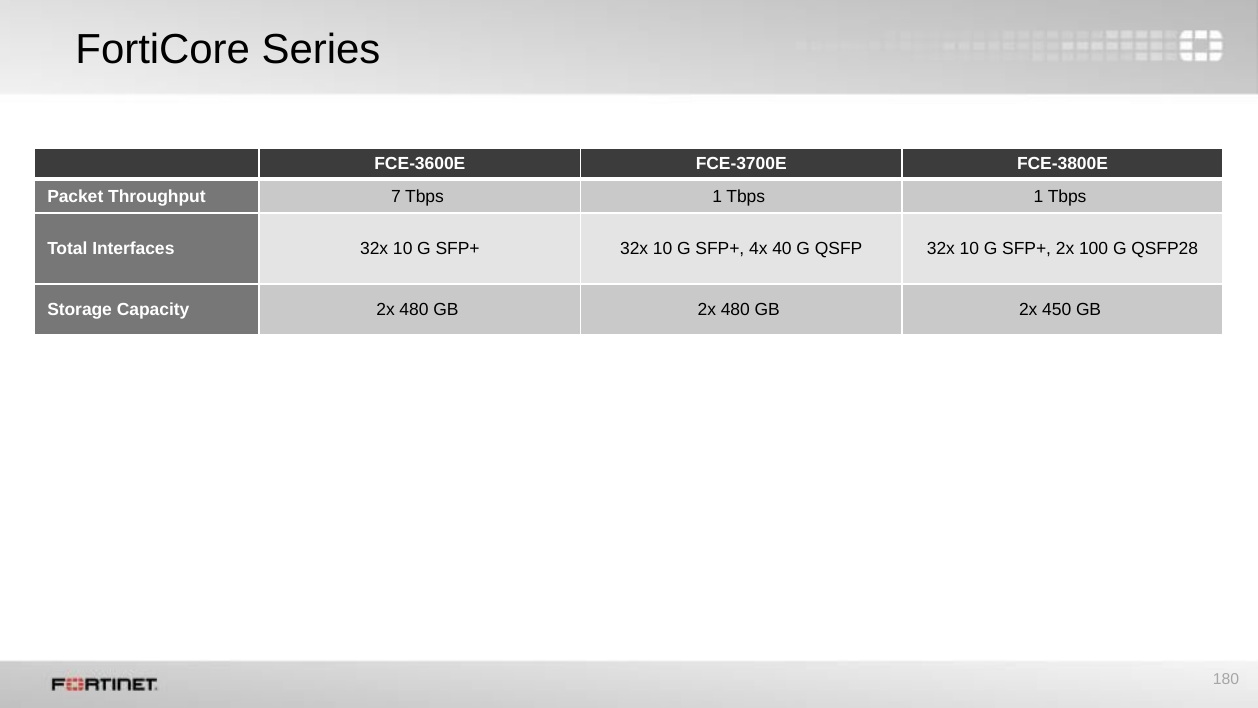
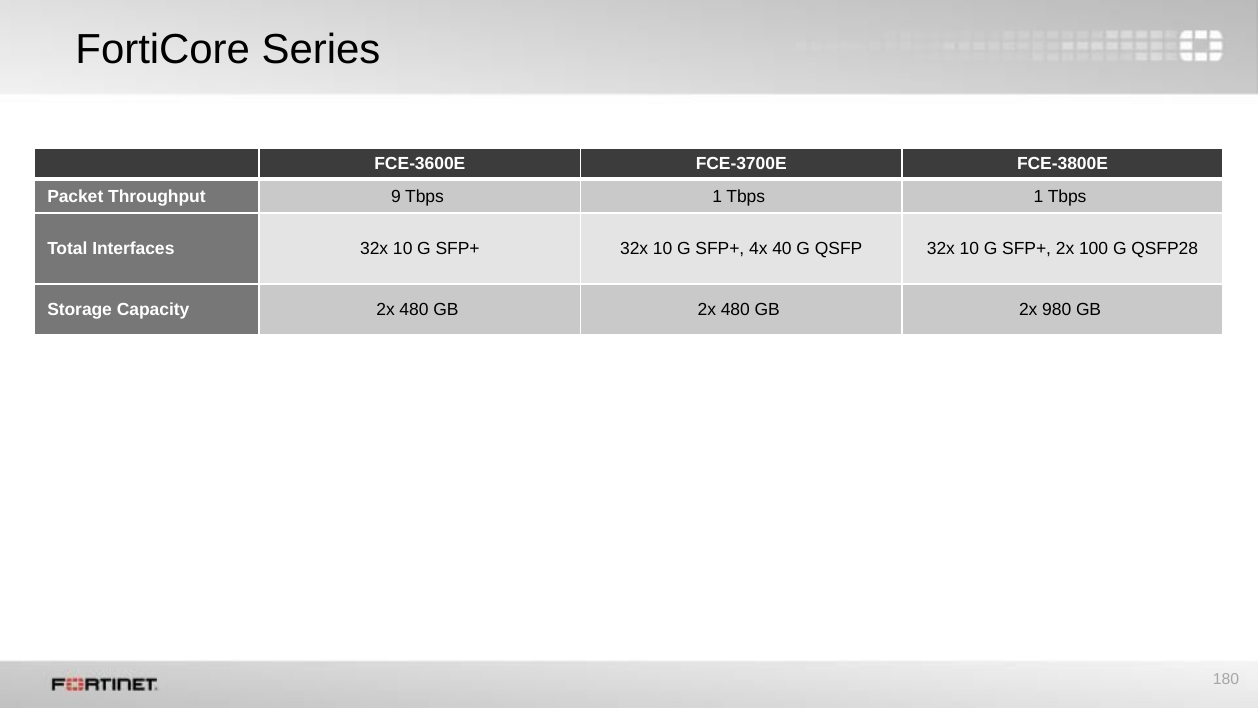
7: 7 -> 9
450: 450 -> 980
